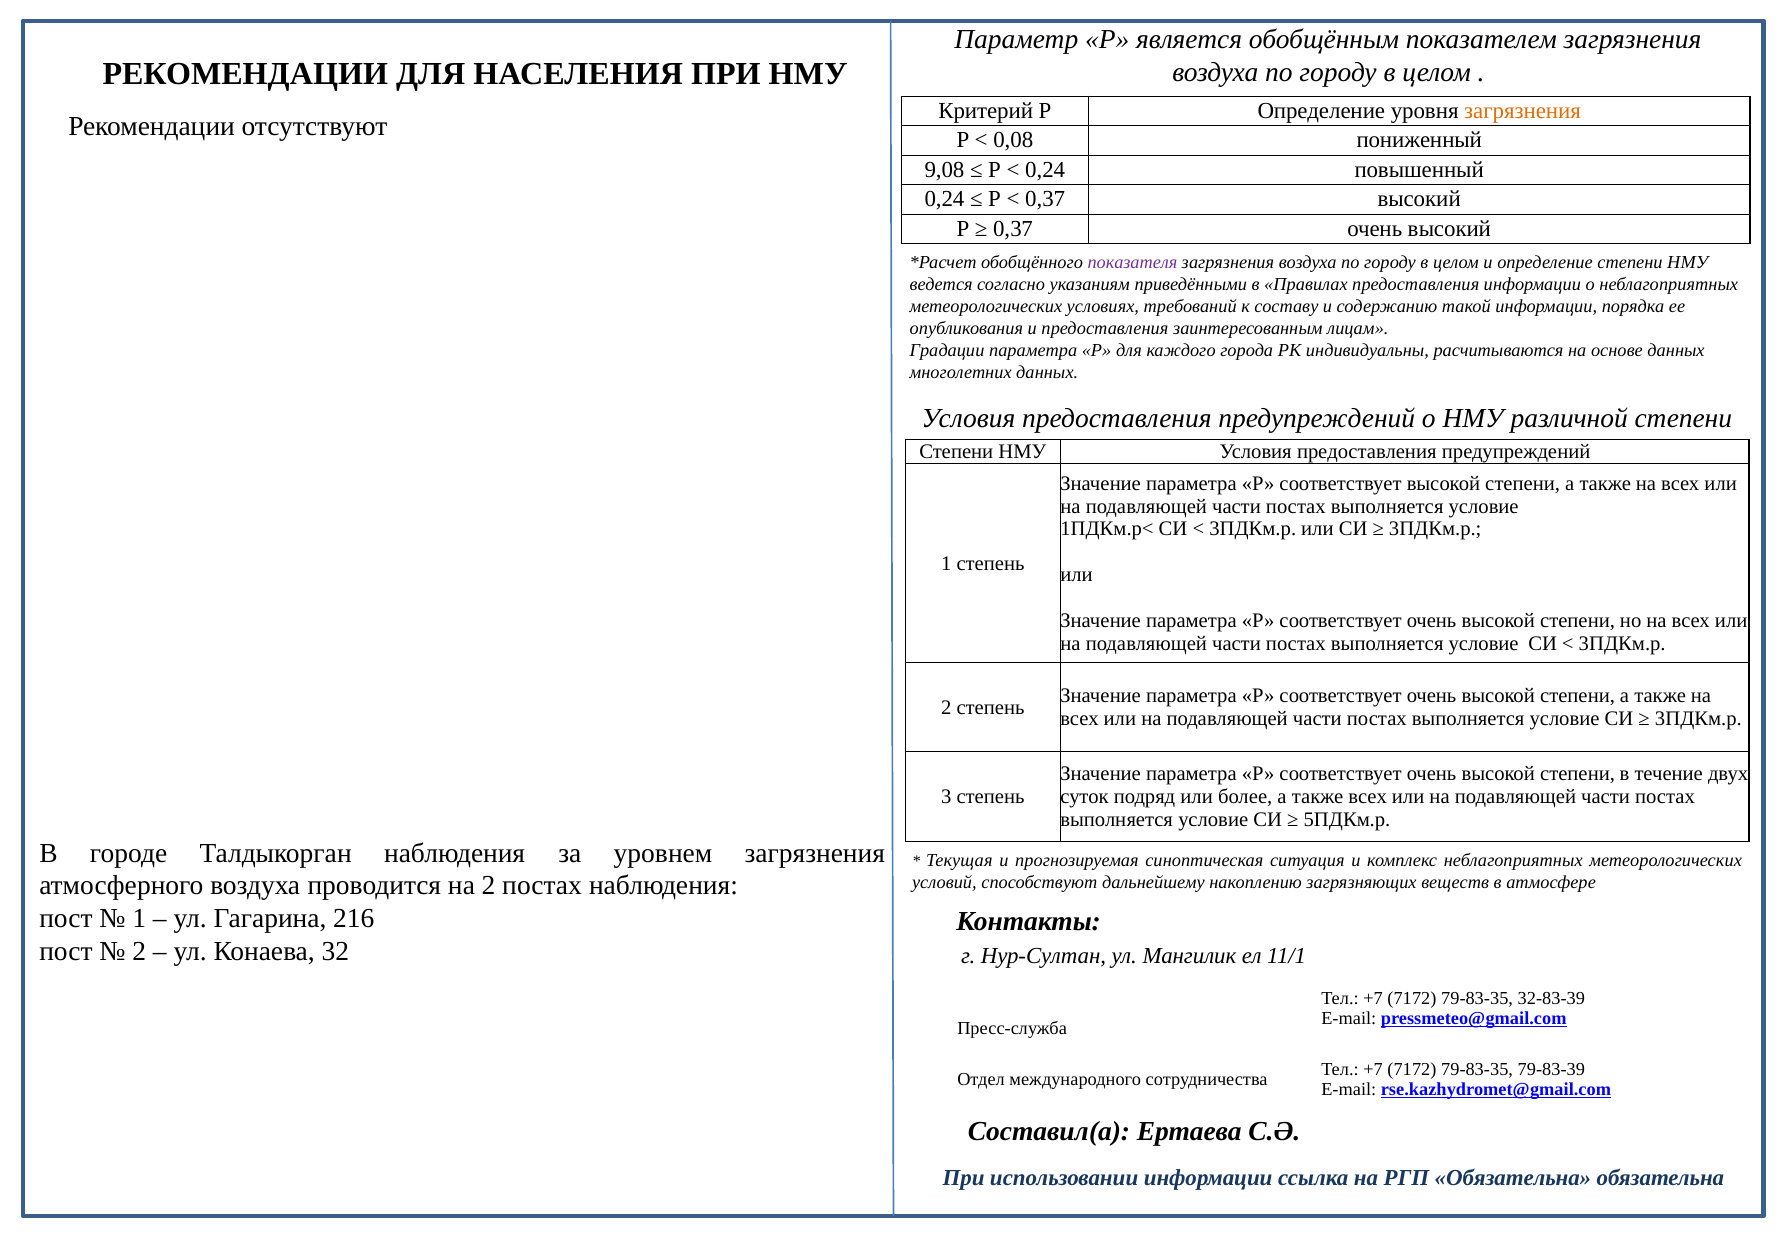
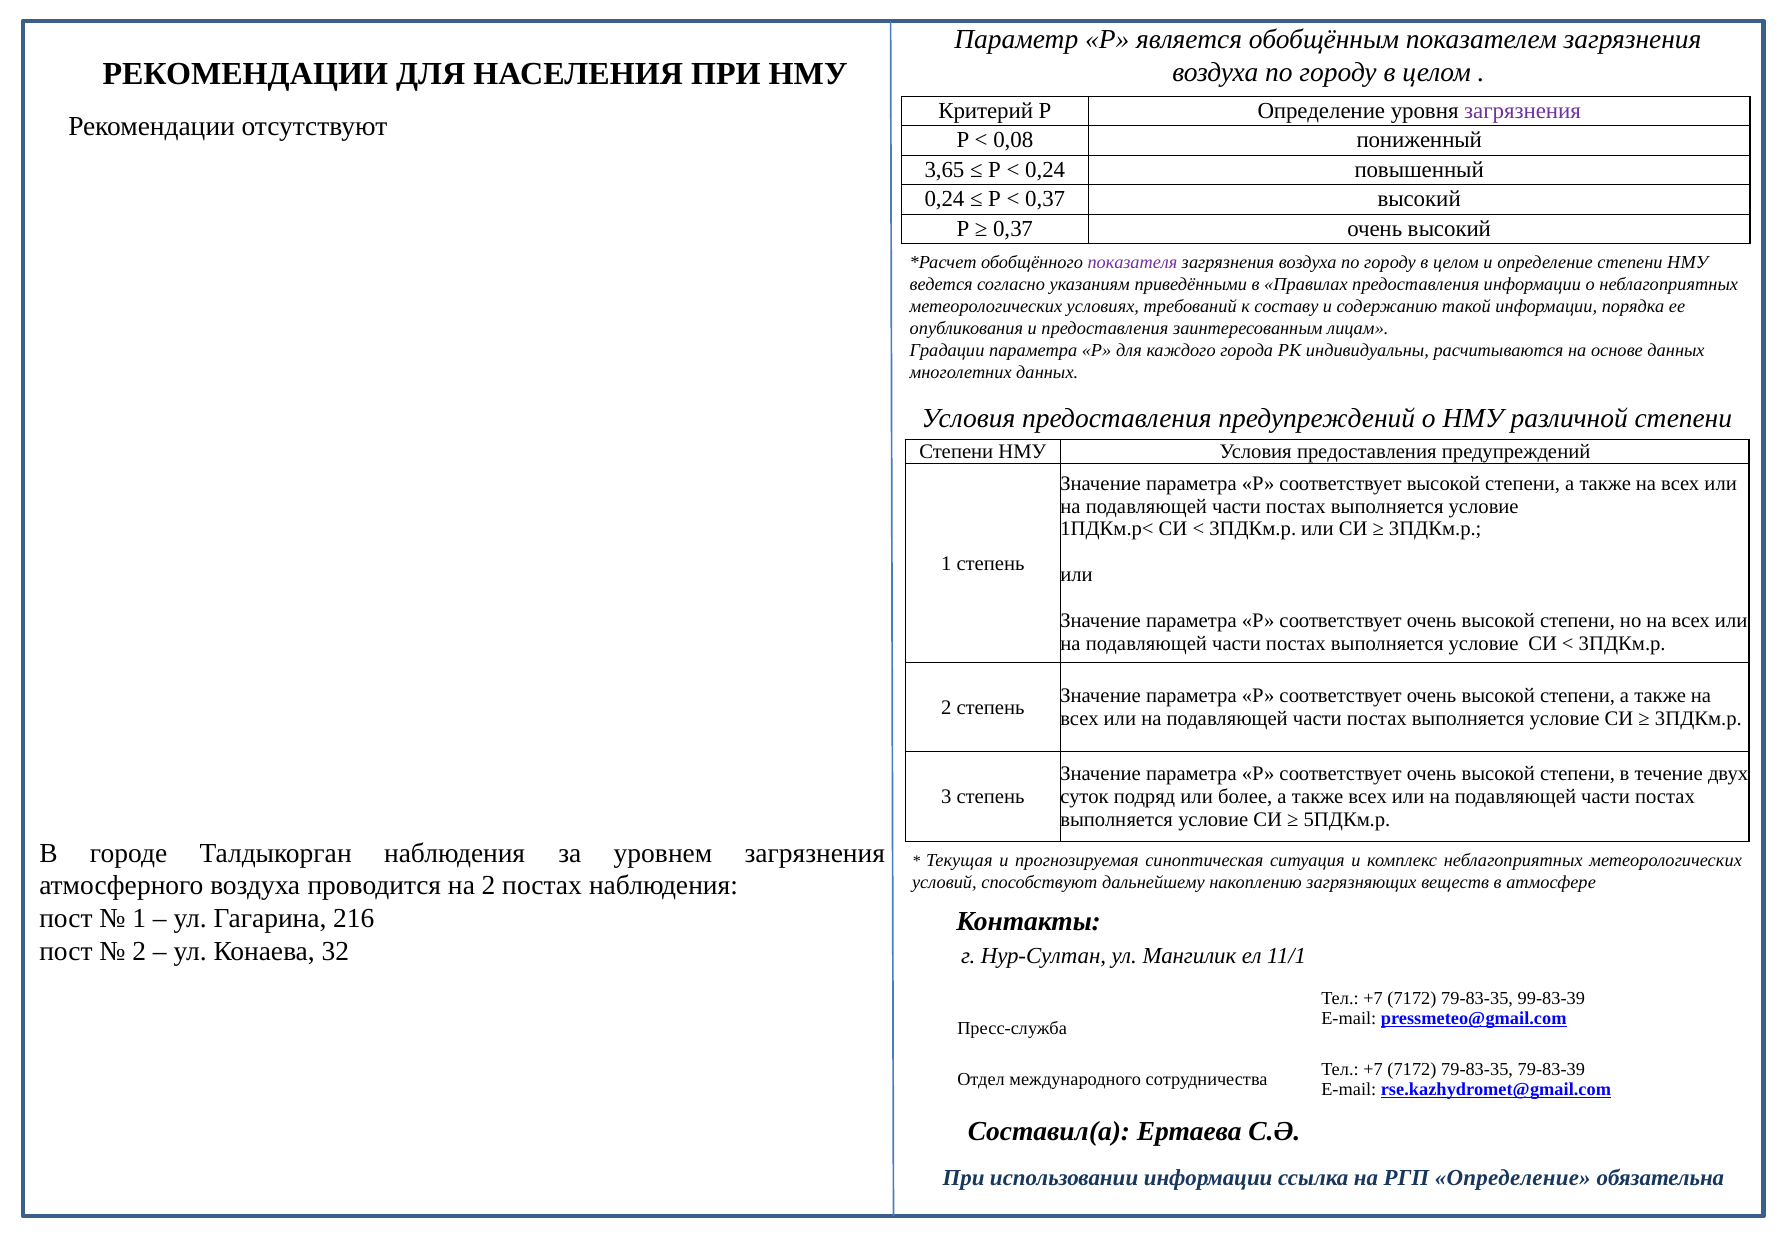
загрязнения at (1523, 111) colour: orange -> purple
9,08: 9,08 -> 3,65
32-83-39: 32-83-39 -> 99-83-39
РГП Обязательна: Обязательна -> Определение
